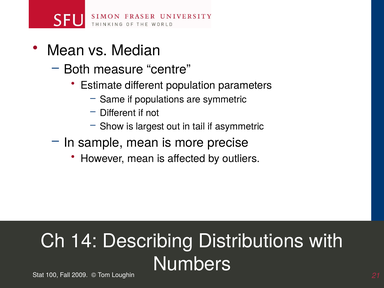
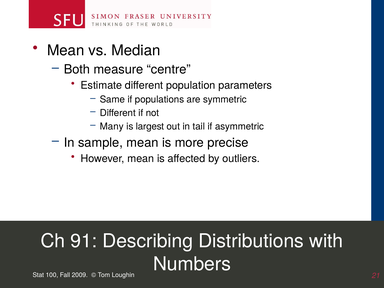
Show: Show -> Many
14: 14 -> 91
